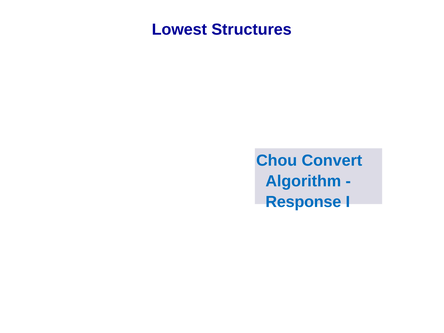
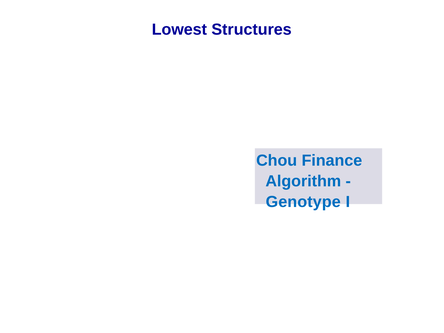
Convert: Convert -> Finance
Response: Response -> Genotype
